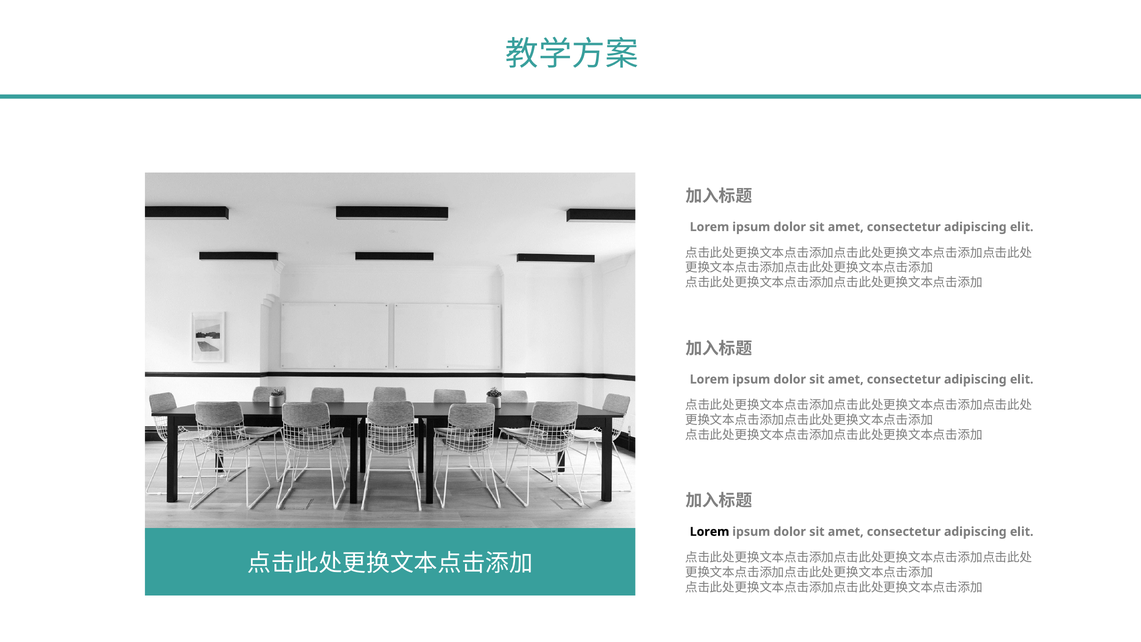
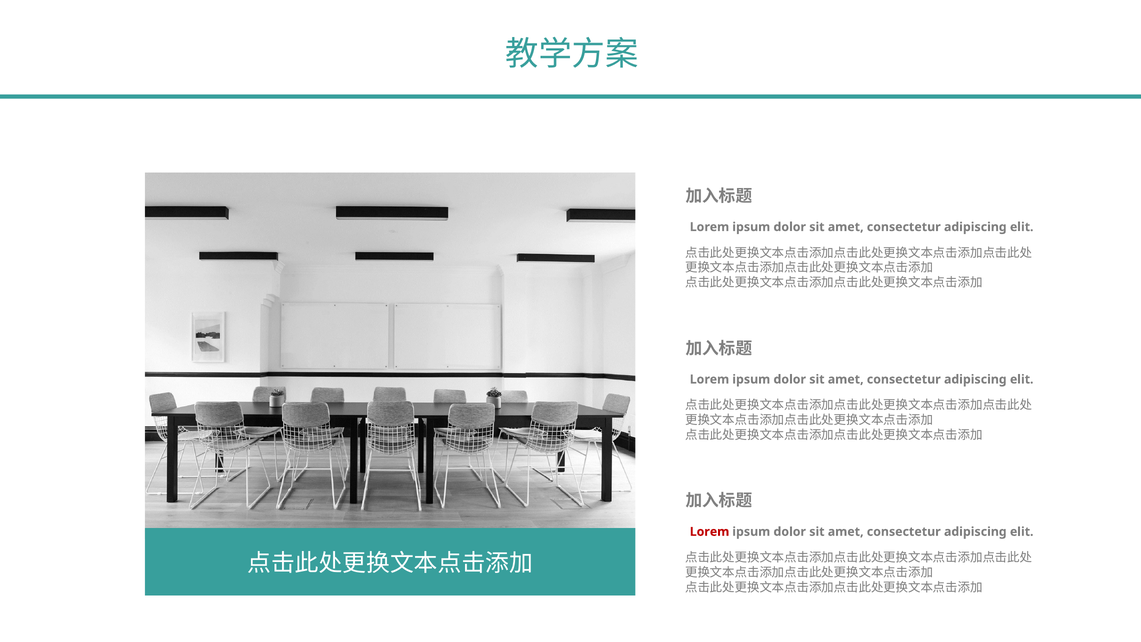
Lorem at (710, 532) colour: black -> red
